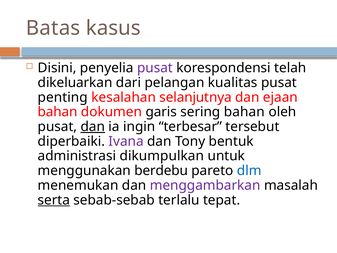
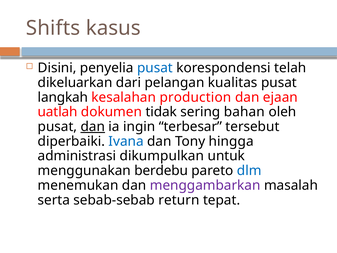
Batas: Batas -> Shifts
pusat at (155, 68) colour: purple -> blue
penting: penting -> langkah
selanjutnya: selanjutnya -> production
bahan at (58, 112): bahan -> uatlah
garis: garis -> tidak
Ivana colour: purple -> blue
bentuk: bentuk -> hingga
serta underline: present -> none
terlalu: terlalu -> return
